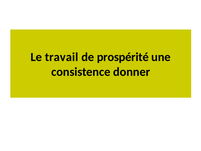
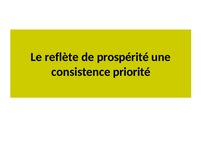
travail: travail -> reflète
donner: donner -> priorité
